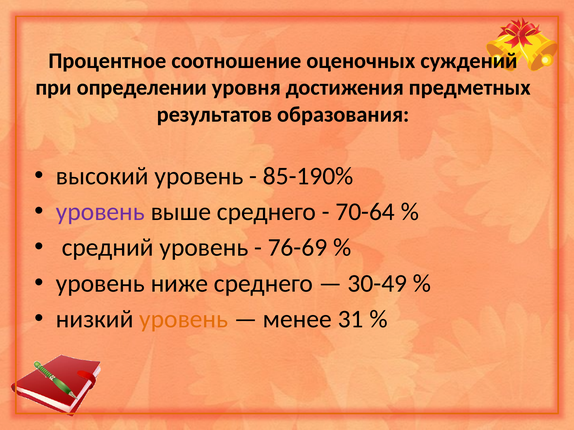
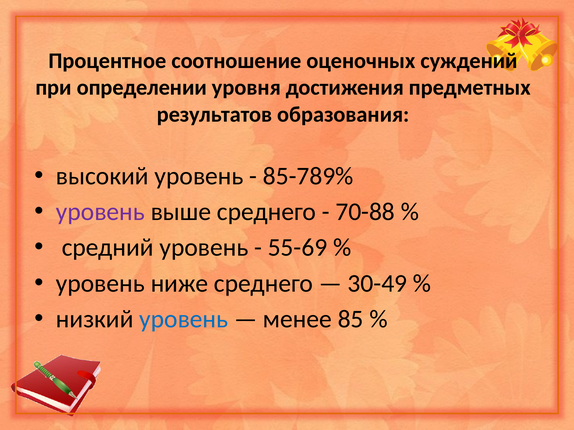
85-190%: 85-190% -> 85-789%
70-64: 70-64 -> 70-88
76-69: 76-69 -> 55-69
уровень at (184, 319) colour: orange -> blue
31: 31 -> 85
